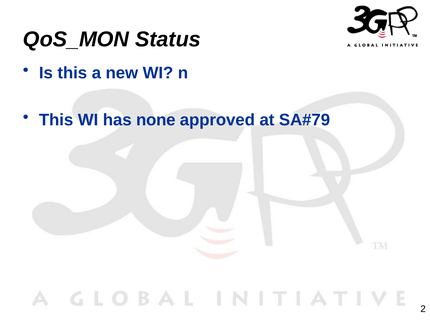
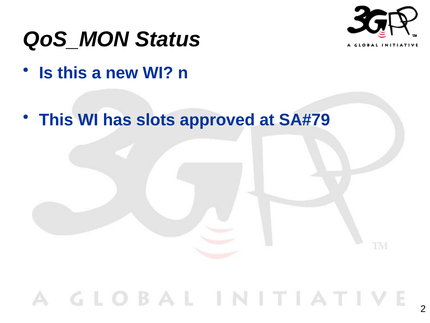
none: none -> slots
